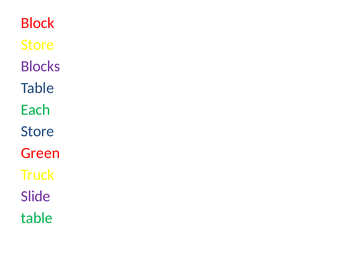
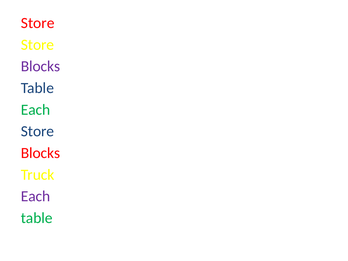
Block at (38, 23): Block -> Store
Green at (40, 153): Green -> Blocks
Slide at (36, 196): Slide -> Each
